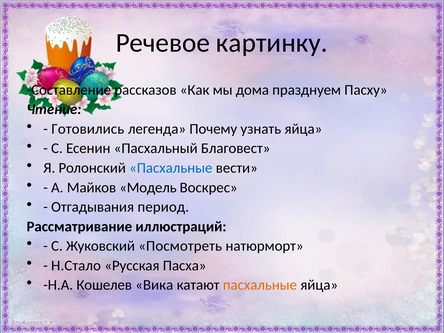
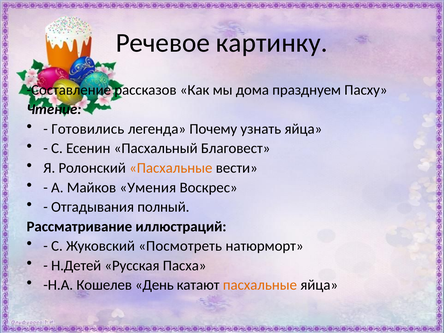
Пасхальные at (171, 168) colour: blue -> orange
Модель: Модель -> Умения
период: период -> полный
Н.Стало: Н.Стало -> Н.Детей
Вика: Вика -> День
